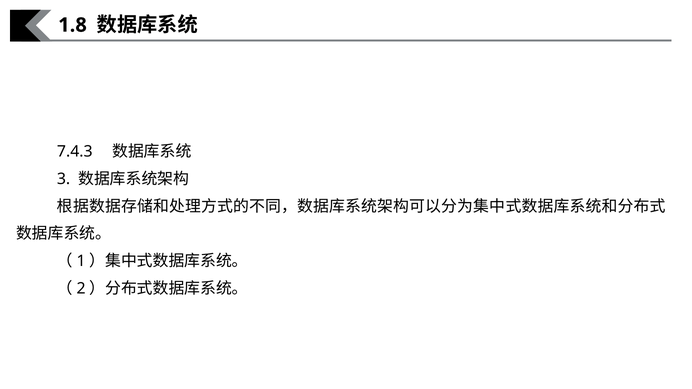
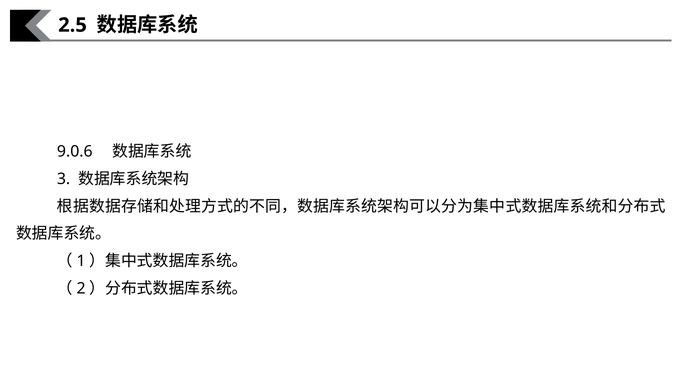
1.8: 1.8 -> 2.5
7.4.3: 7.4.3 -> 9.0.6
